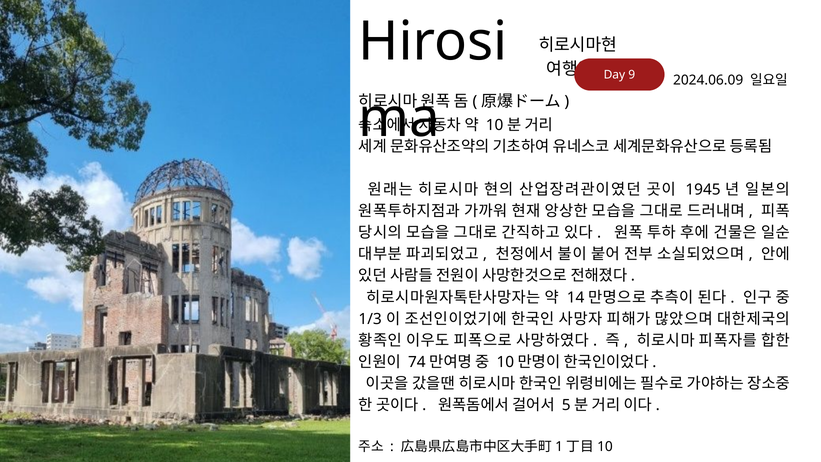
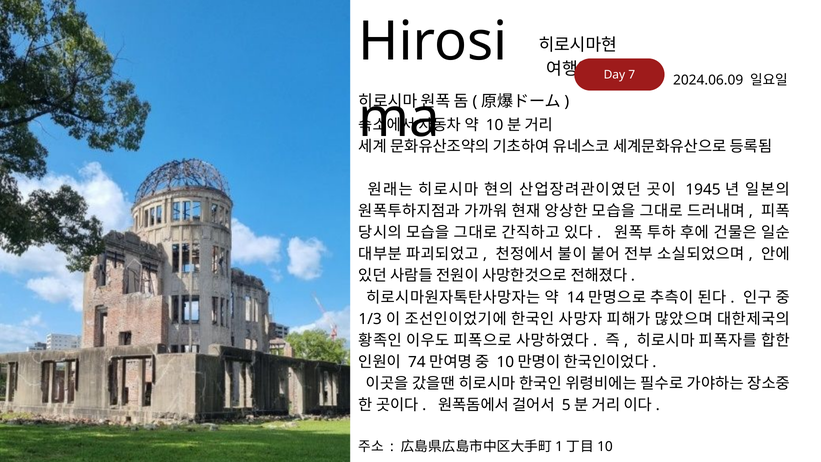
9: 9 -> 7
